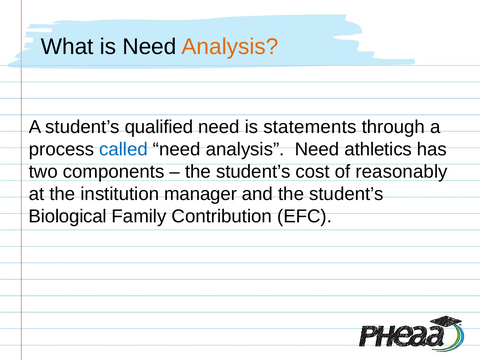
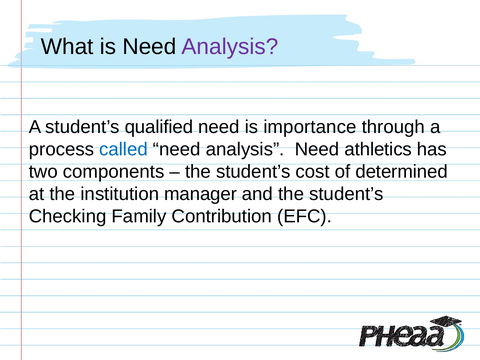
Analysis at (230, 47) colour: orange -> purple
statements: statements -> importance
reasonably: reasonably -> determined
Biological: Biological -> Checking
